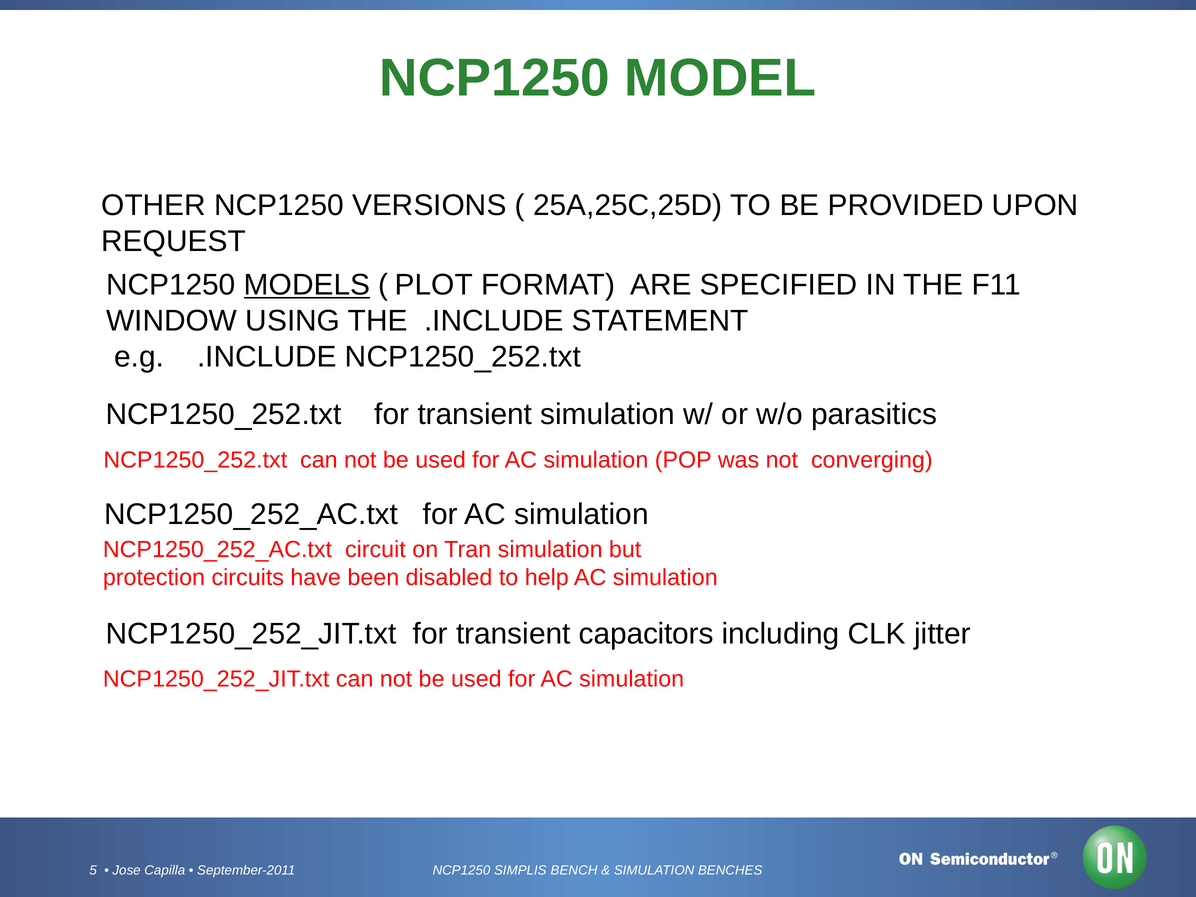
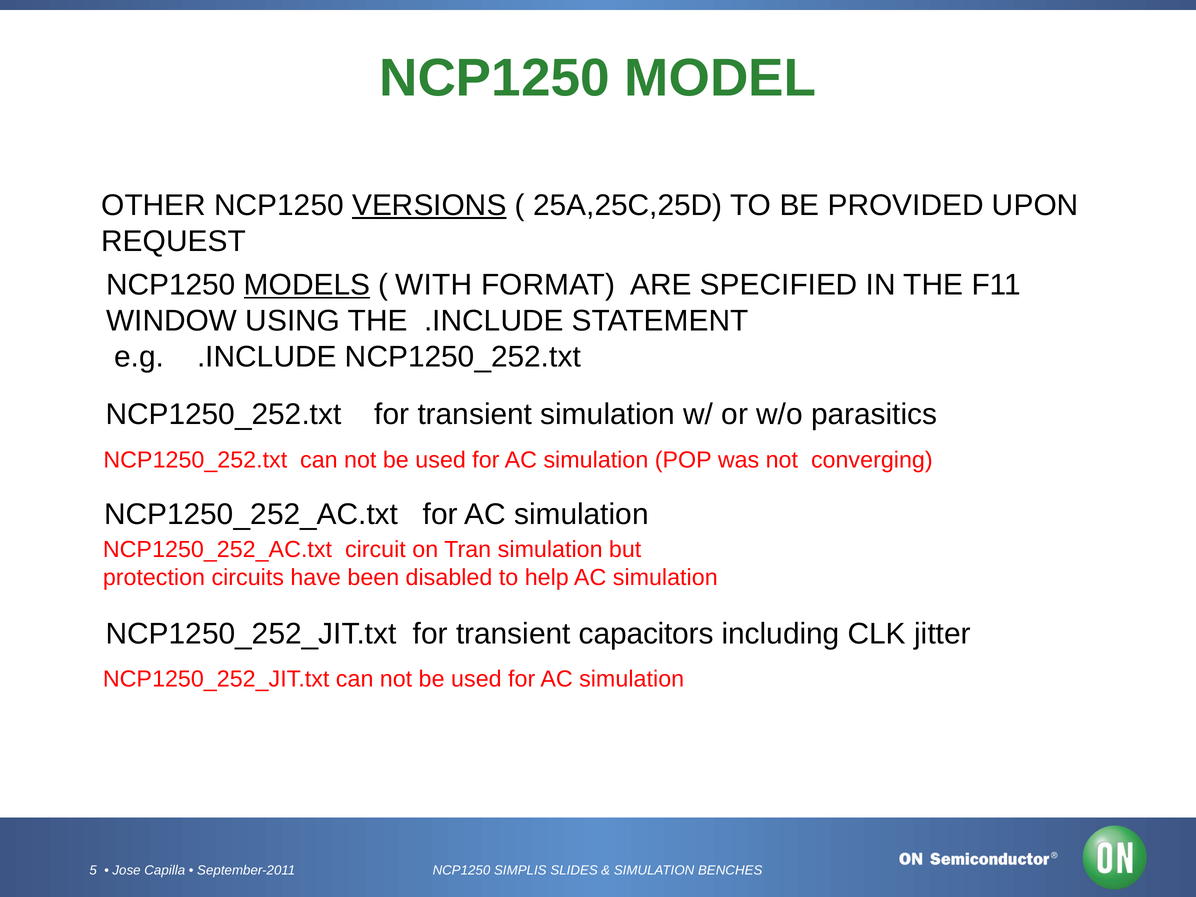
VERSIONS underline: none -> present
PLOT: PLOT -> WITH
BENCH: BENCH -> SLIDES
